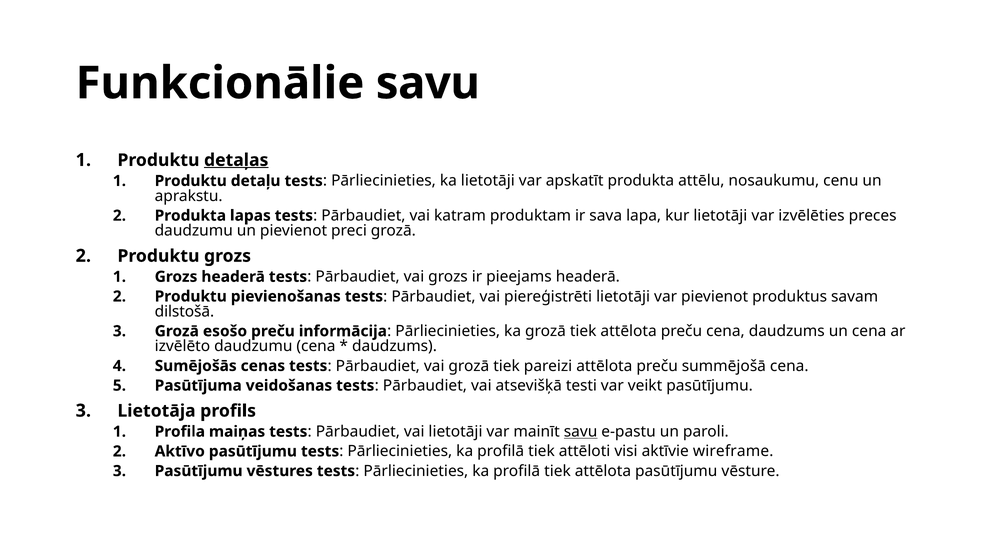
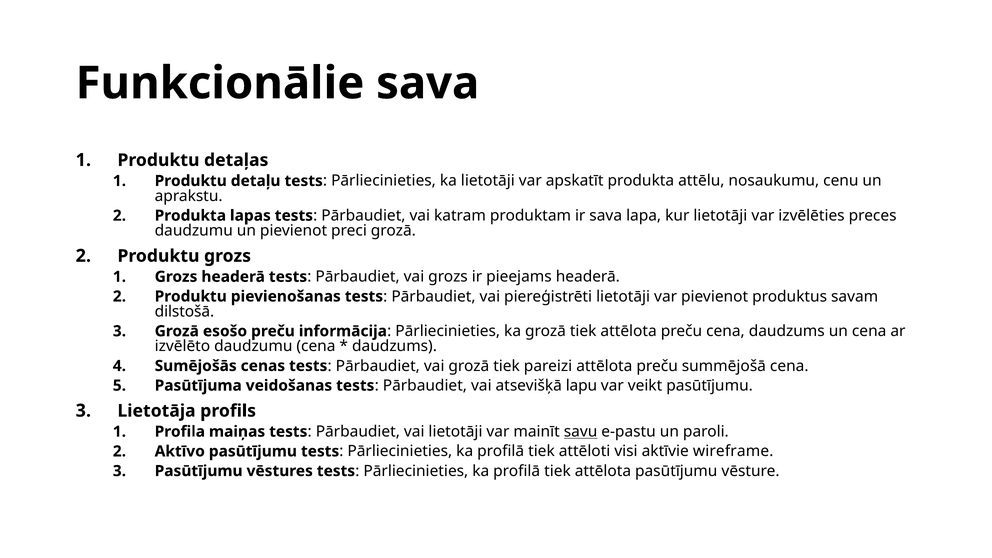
Funkcionālie savu: savu -> sava
detaļas underline: present -> none
testi: testi -> lapu
